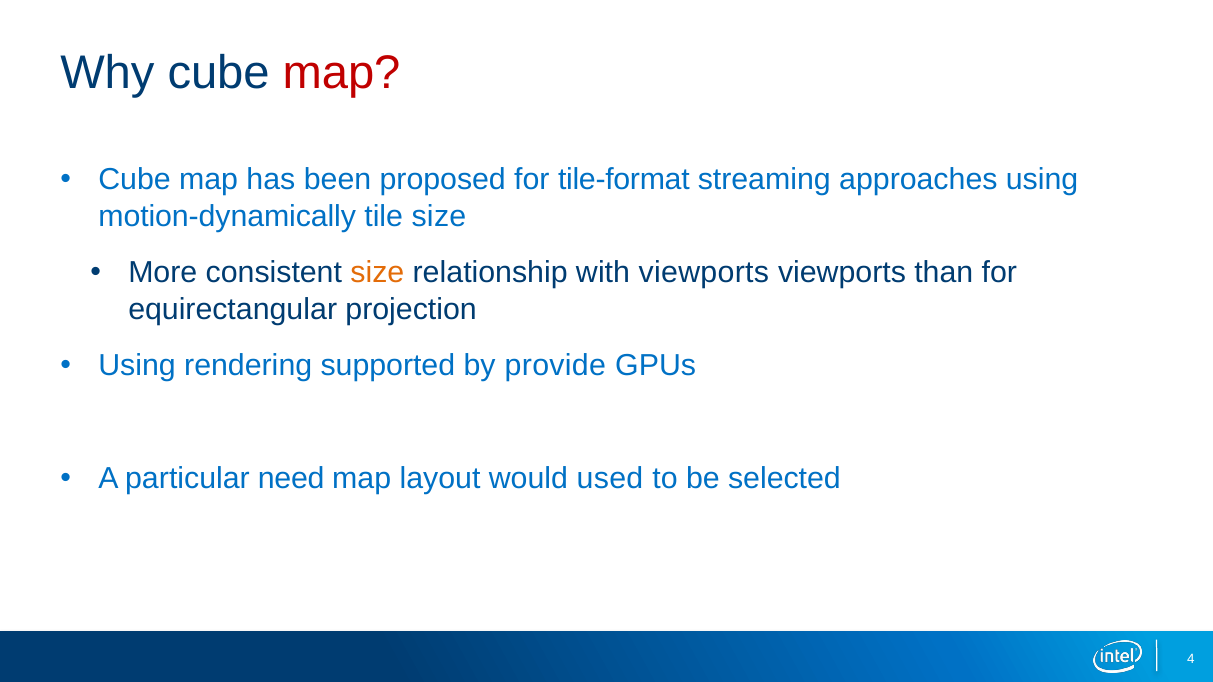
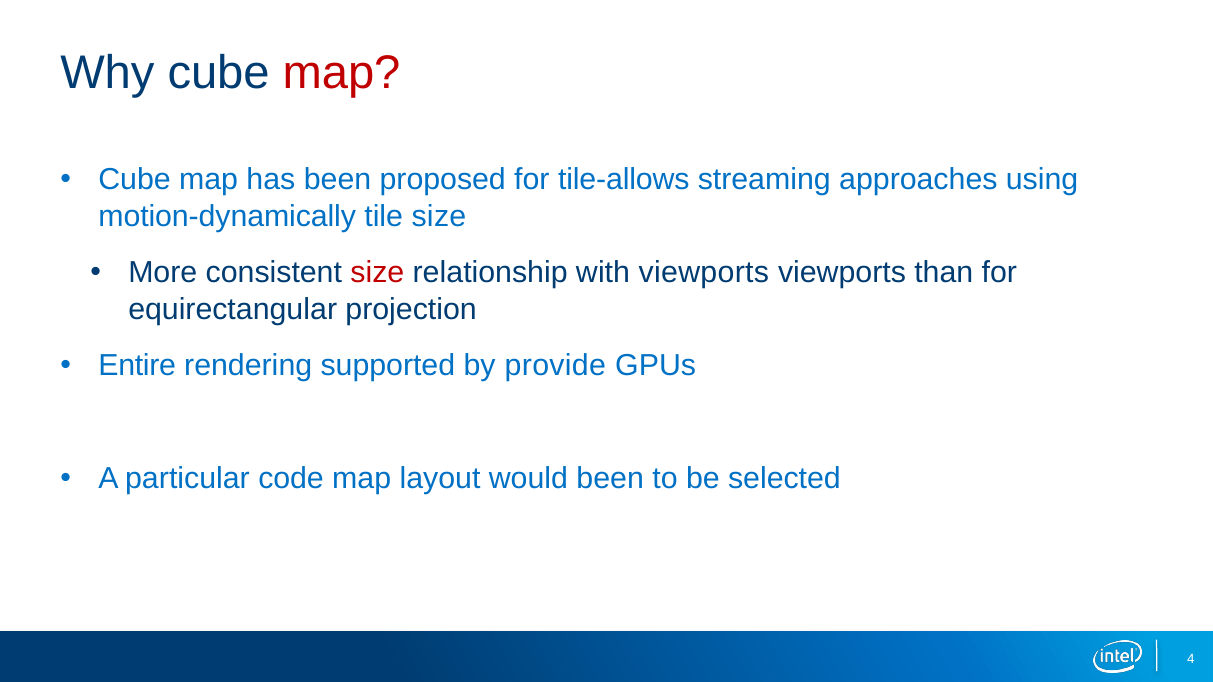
tile-format: tile-format -> tile-allows
size at (377, 273) colour: orange -> red
Using at (137, 366): Using -> Entire
need: need -> code
would used: used -> been
